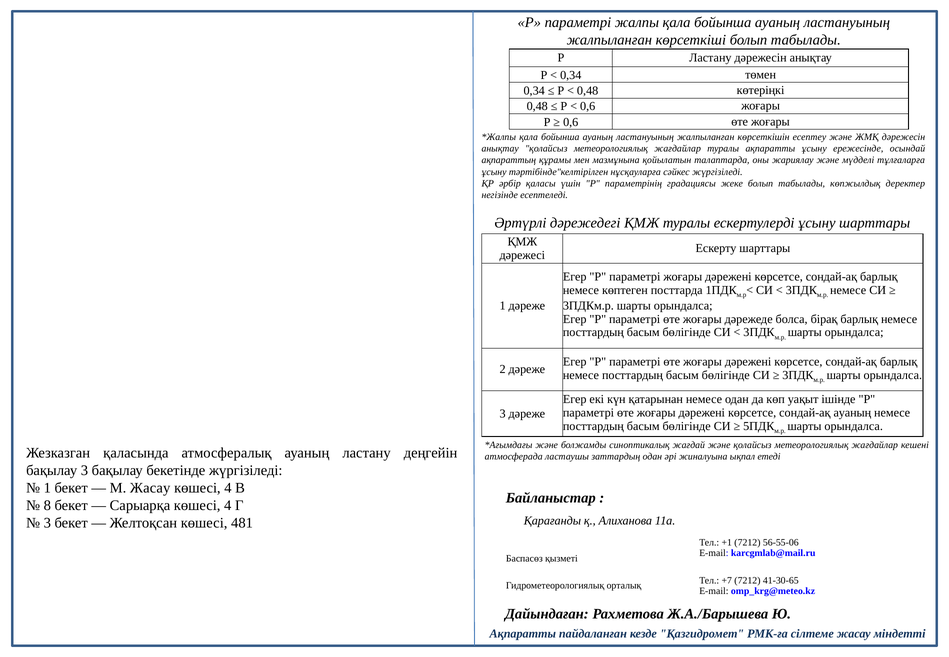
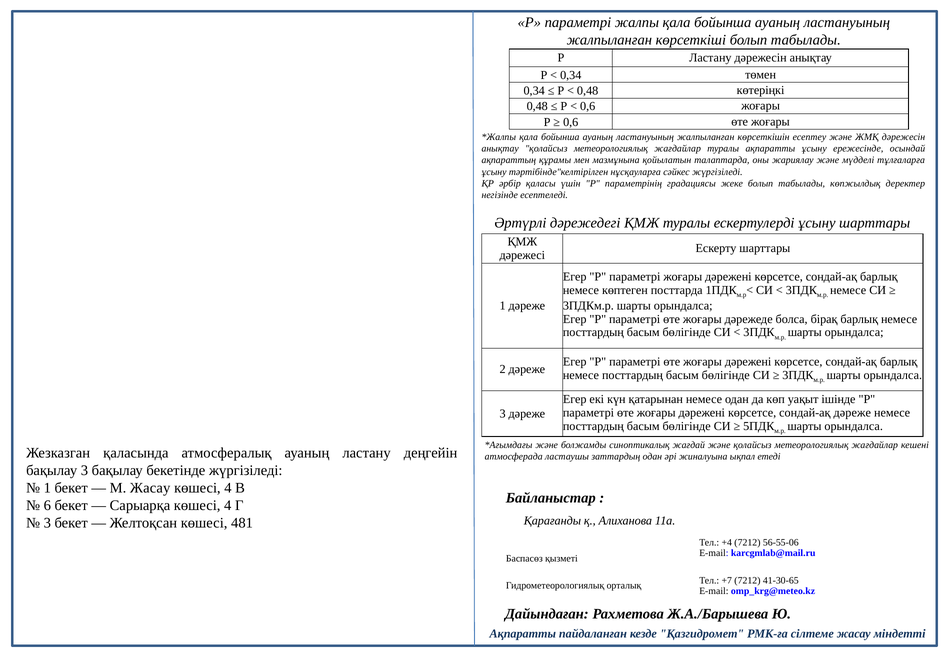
сондай-ақ ауаның: ауаның -> дәреже
8: 8 -> 6
+1: +1 -> +4
